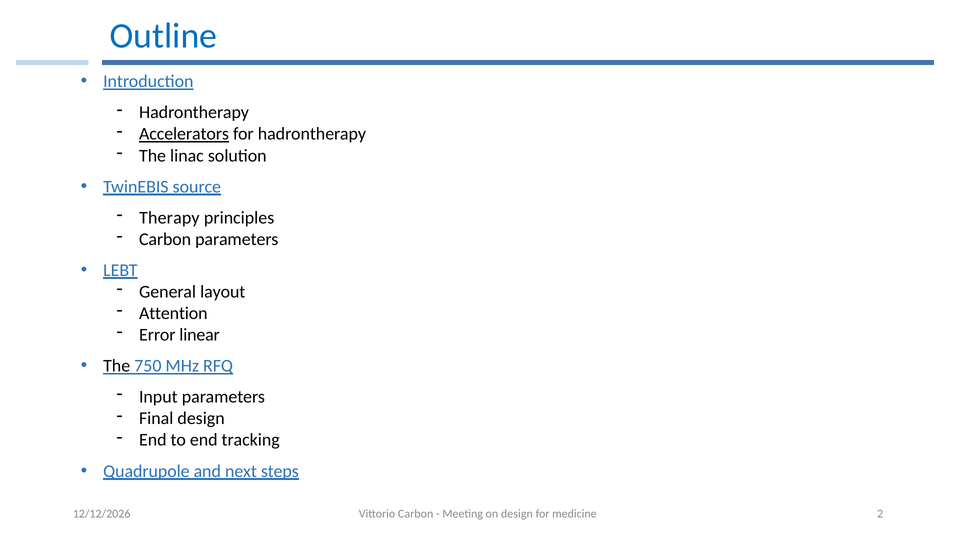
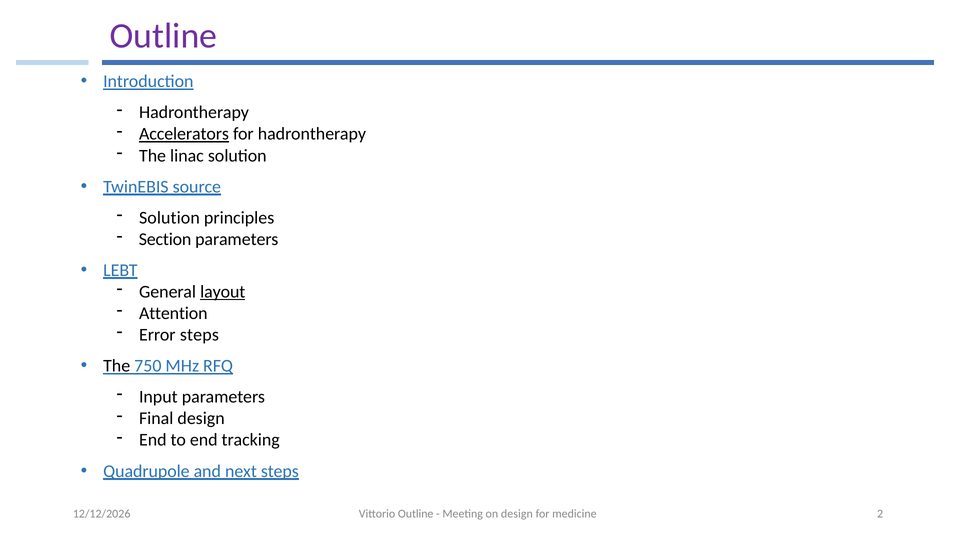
Outline at (163, 36) colour: blue -> purple
Therapy at (169, 218): Therapy -> Solution
Carbon at (165, 239): Carbon -> Section
layout underline: none -> present
Error linear: linear -> steps
Vittorio Carbon: Carbon -> Outline
